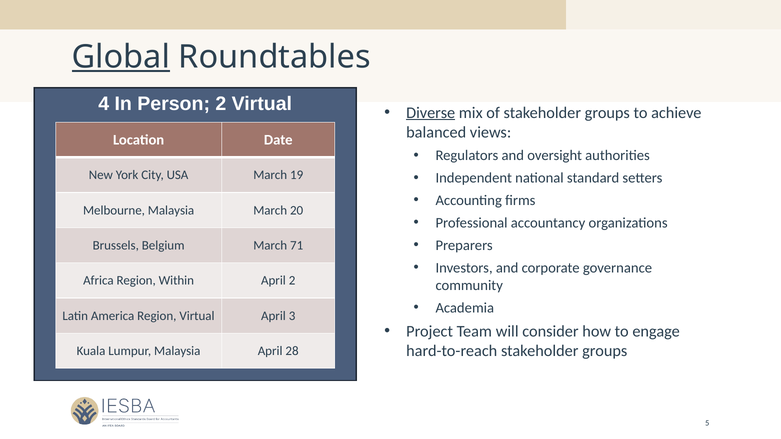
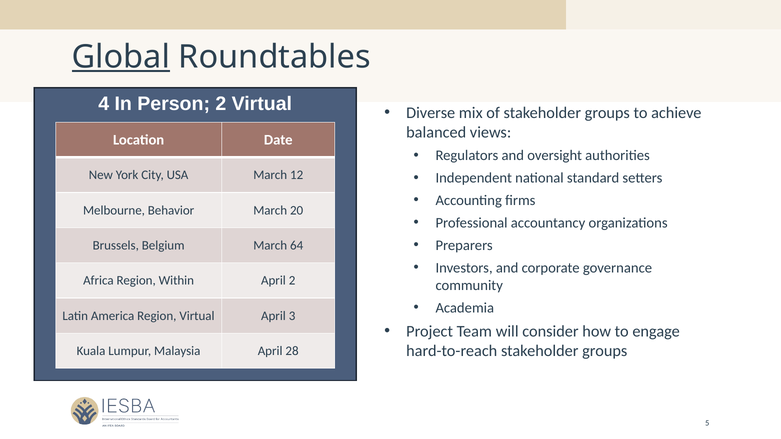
Diverse underline: present -> none
19: 19 -> 12
Melbourne Malaysia: Malaysia -> Behavior
71: 71 -> 64
